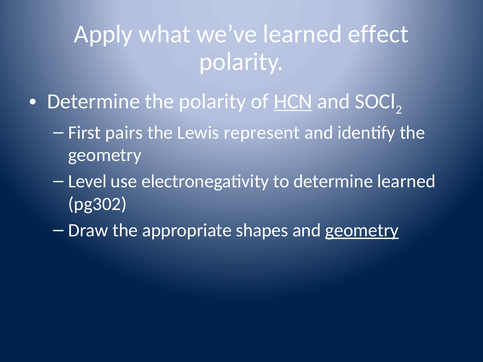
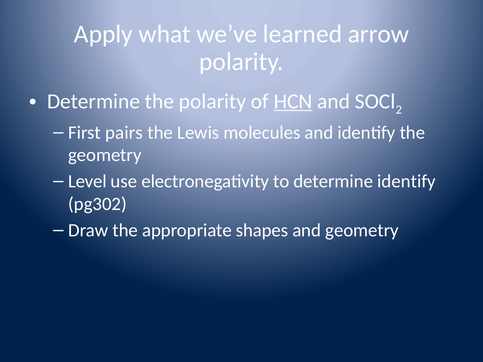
effect: effect -> arrow
represent: represent -> molecules
determine learned: learned -> identify
geometry at (362, 230) underline: present -> none
